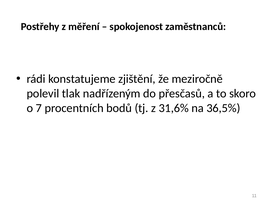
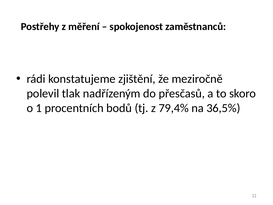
7: 7 -> 1
31,6%: 31,6% -> 79,4%
